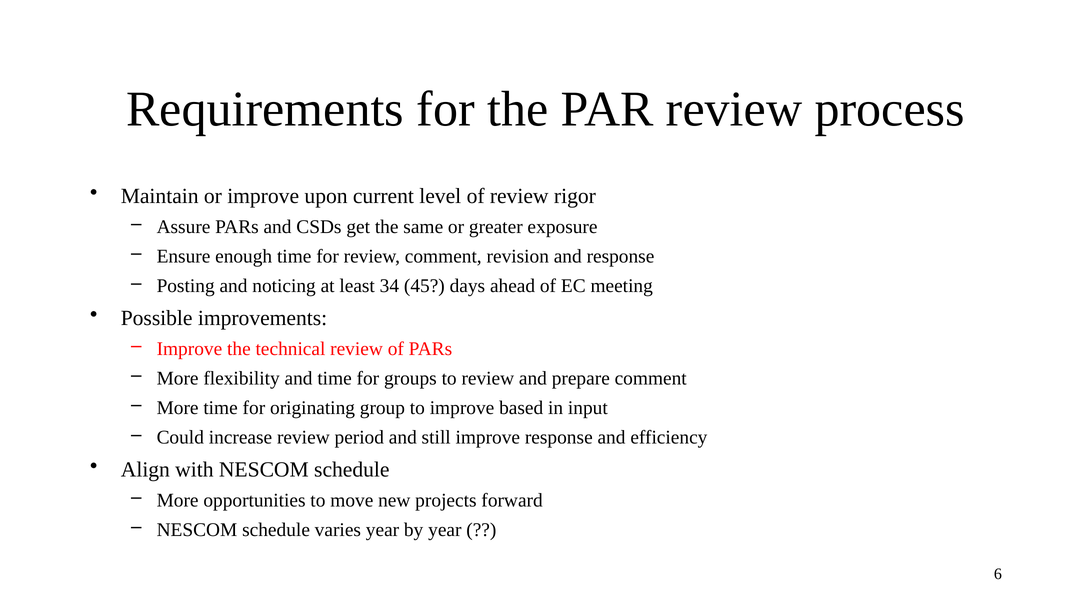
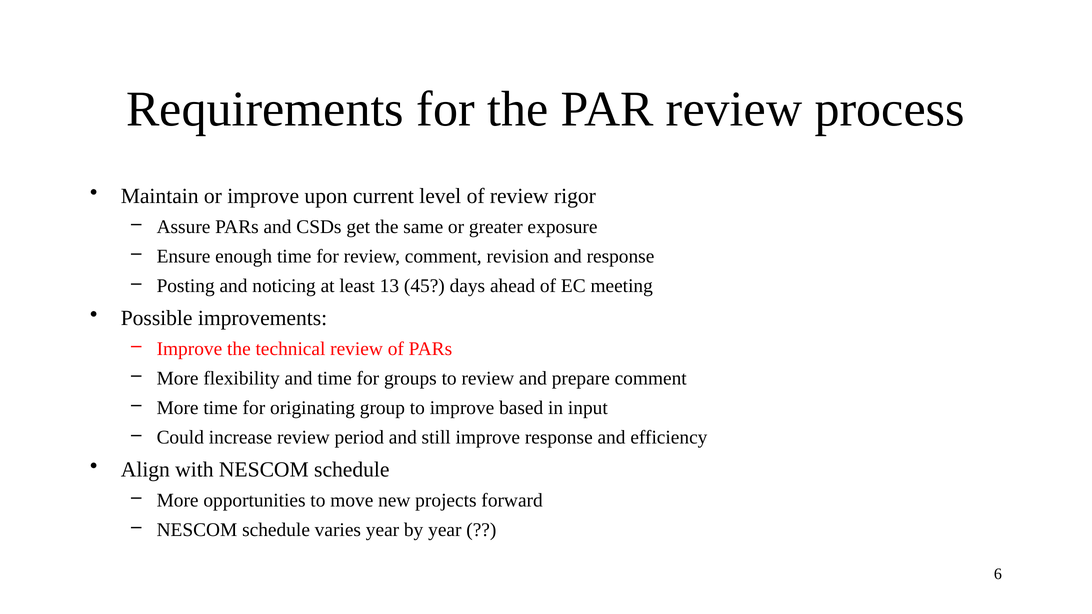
34: 34 -> 13
